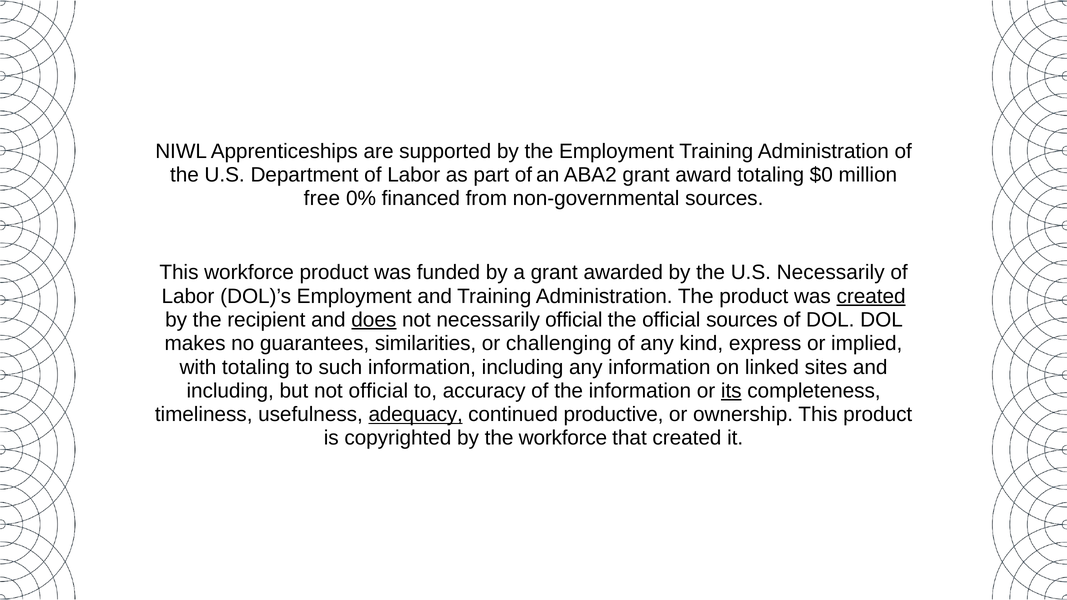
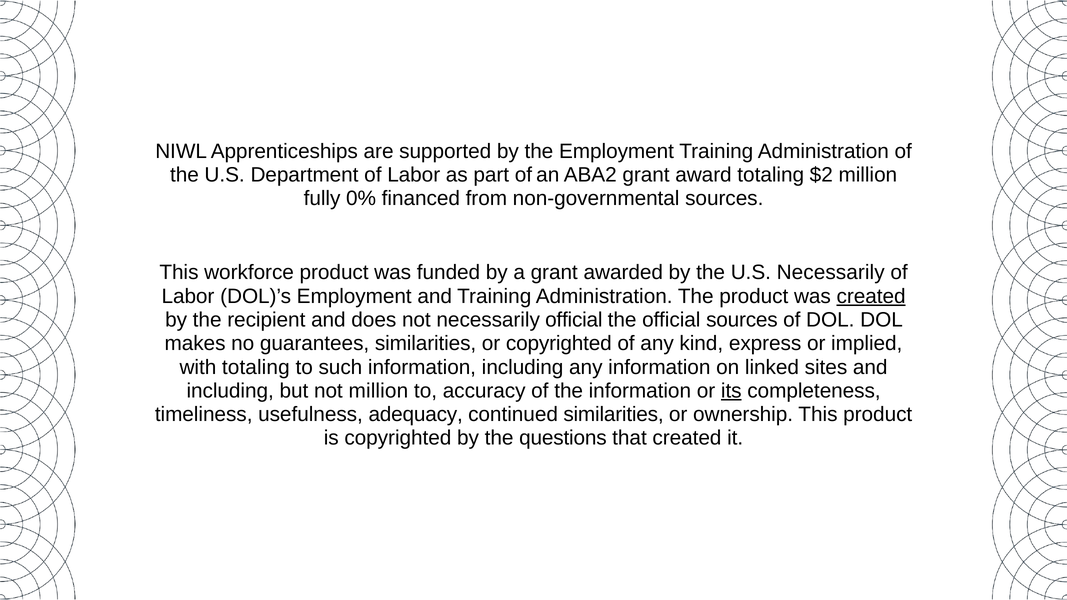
$0: $0 -> $2
free: free -> fully
does underline: present -> none
or challenging: challenging -> copyrighted
not official: official -> million
adequacy underline: present -> none
continued productive: productive -> similarities
the workforce: workforce -> questions
